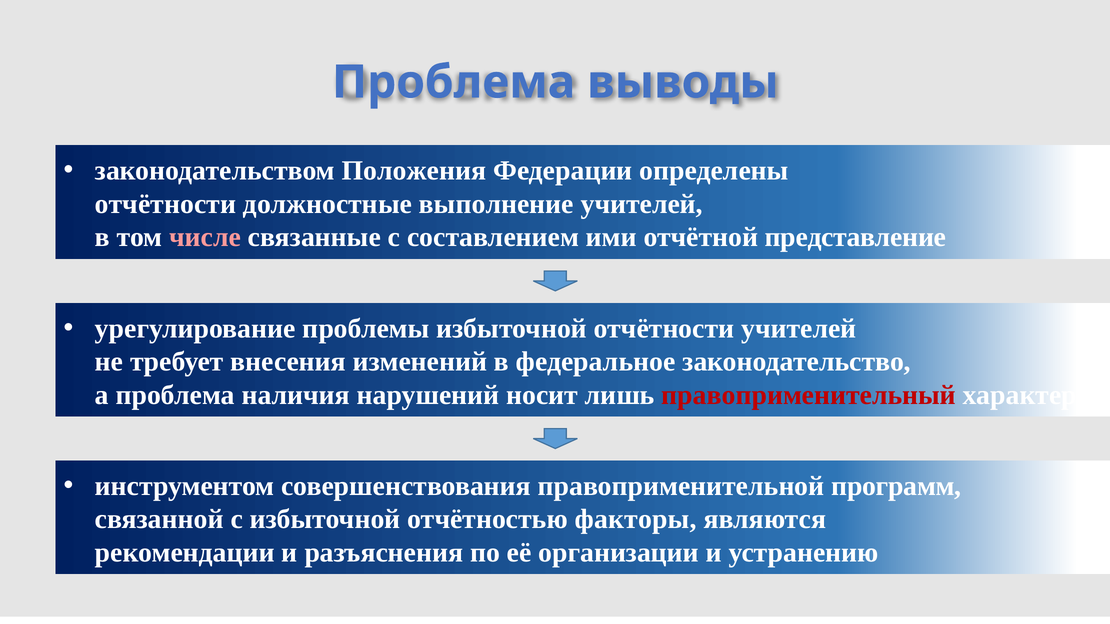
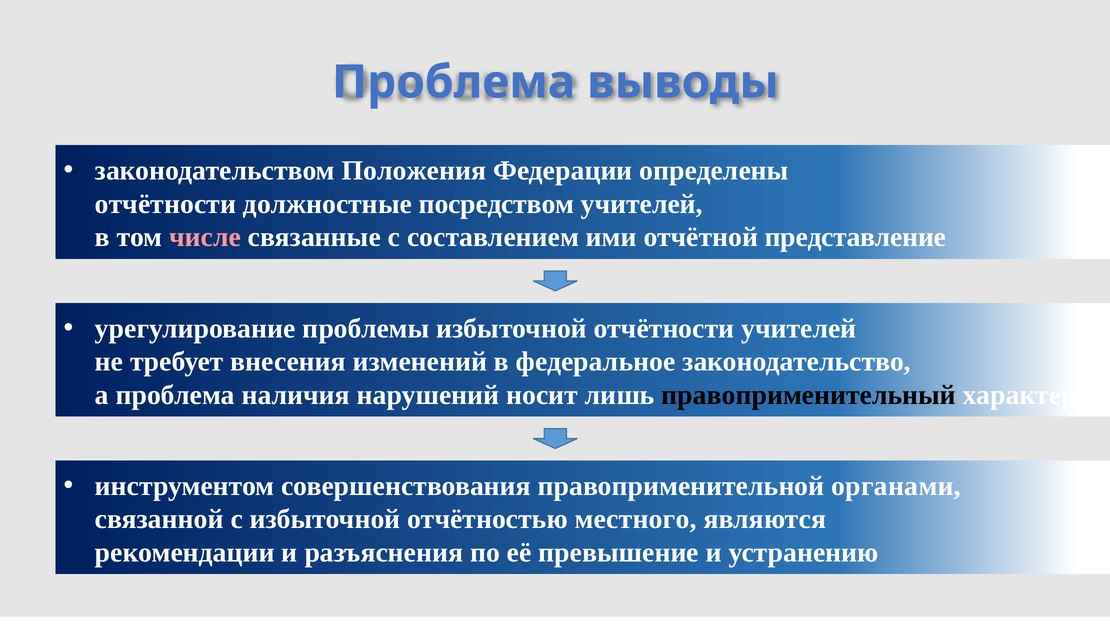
выполнение: выполнение -> посредством
правоприменительный colour: red -> black
программ: программ -> органами
факторы: факторы -> местного
организации: организации -> превышение
